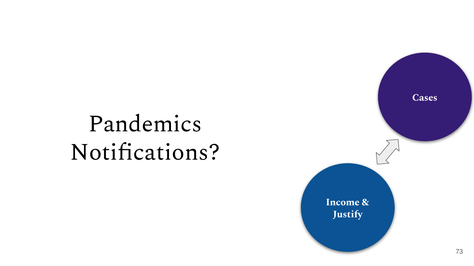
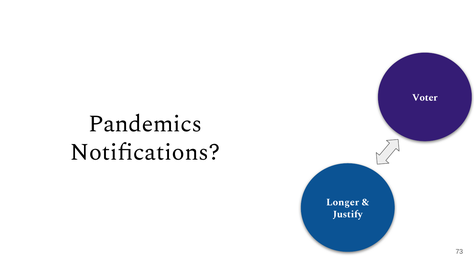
Cases: Cases -> Voter
Income: Income -> Longer
